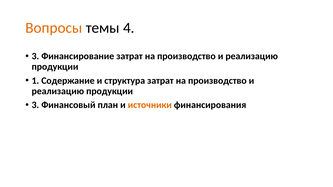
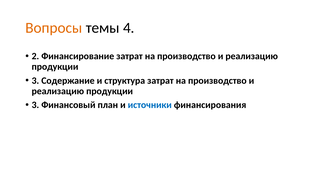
3 at (35, 56): 3 -> 2
1 at (35, 81): 1 -> 3
источники colour: orange -> blue
